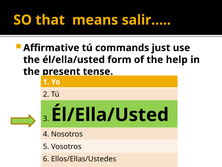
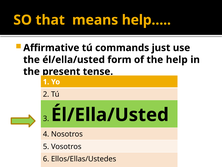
salir…: salir… -> help…
